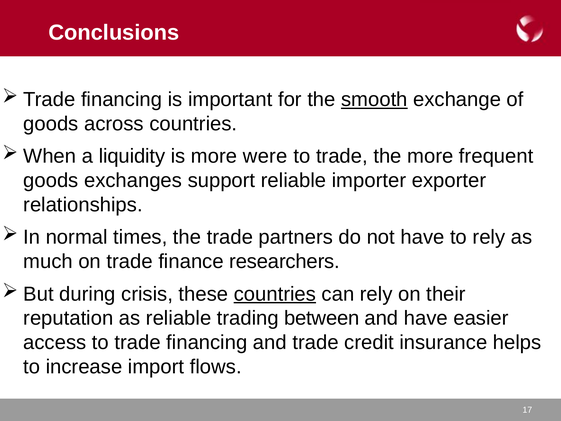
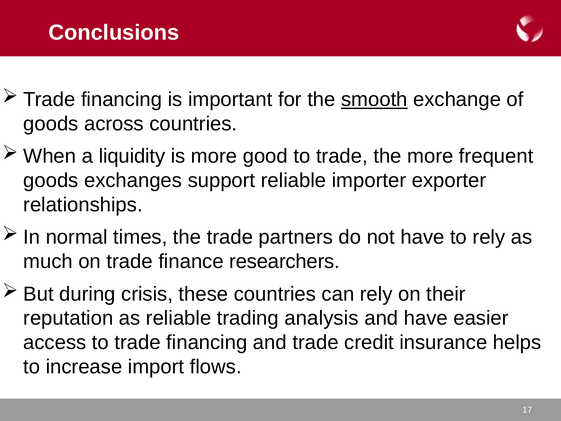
were: were -> good
countries at (275, 294) underline: present -> none
between: between -> analysis
